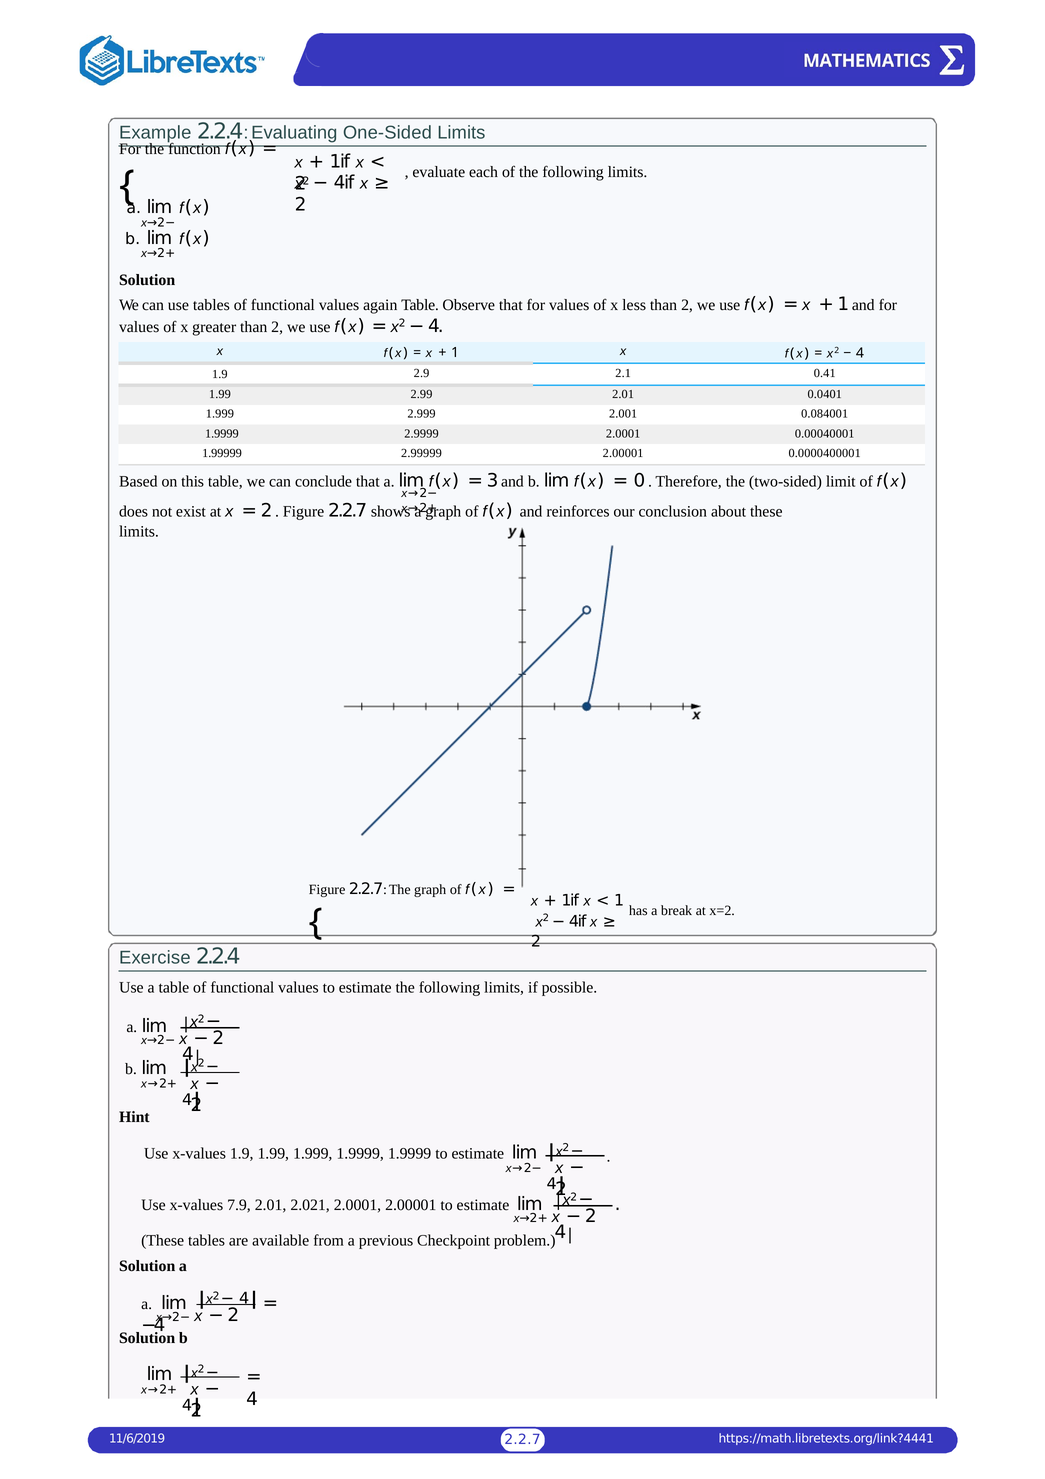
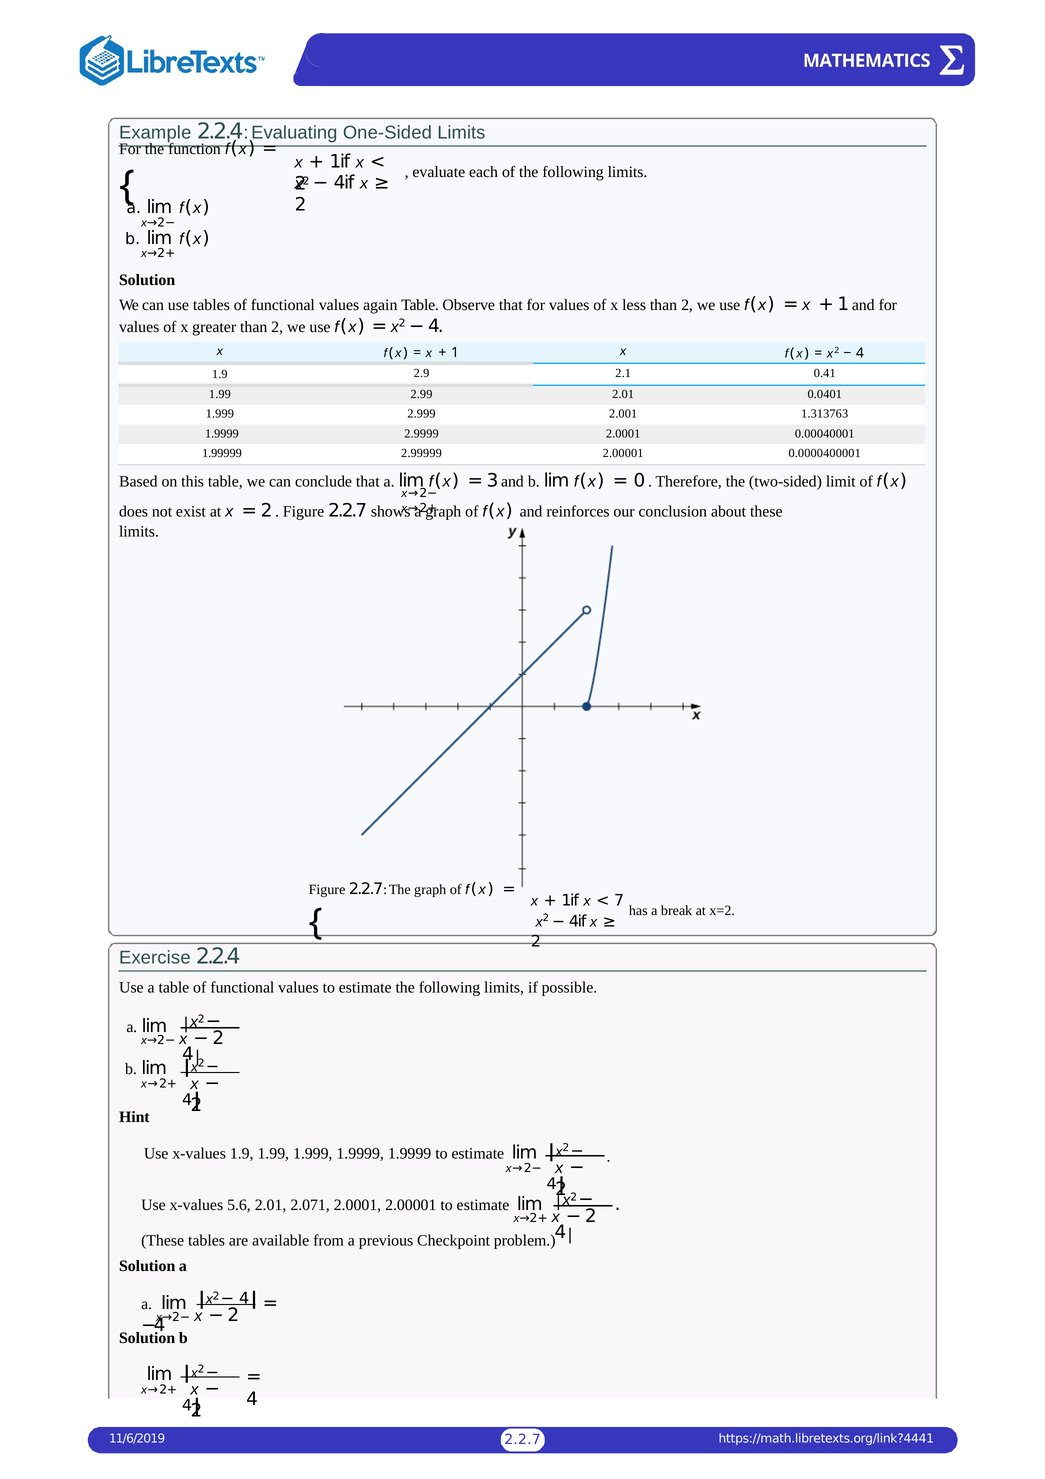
0.084001: 0.084001 -> 1.313763
1 at (619, 901): 1 -> 7
7.9: 7.9 -> 5.6
2.021: 2.021 -> 2.071
